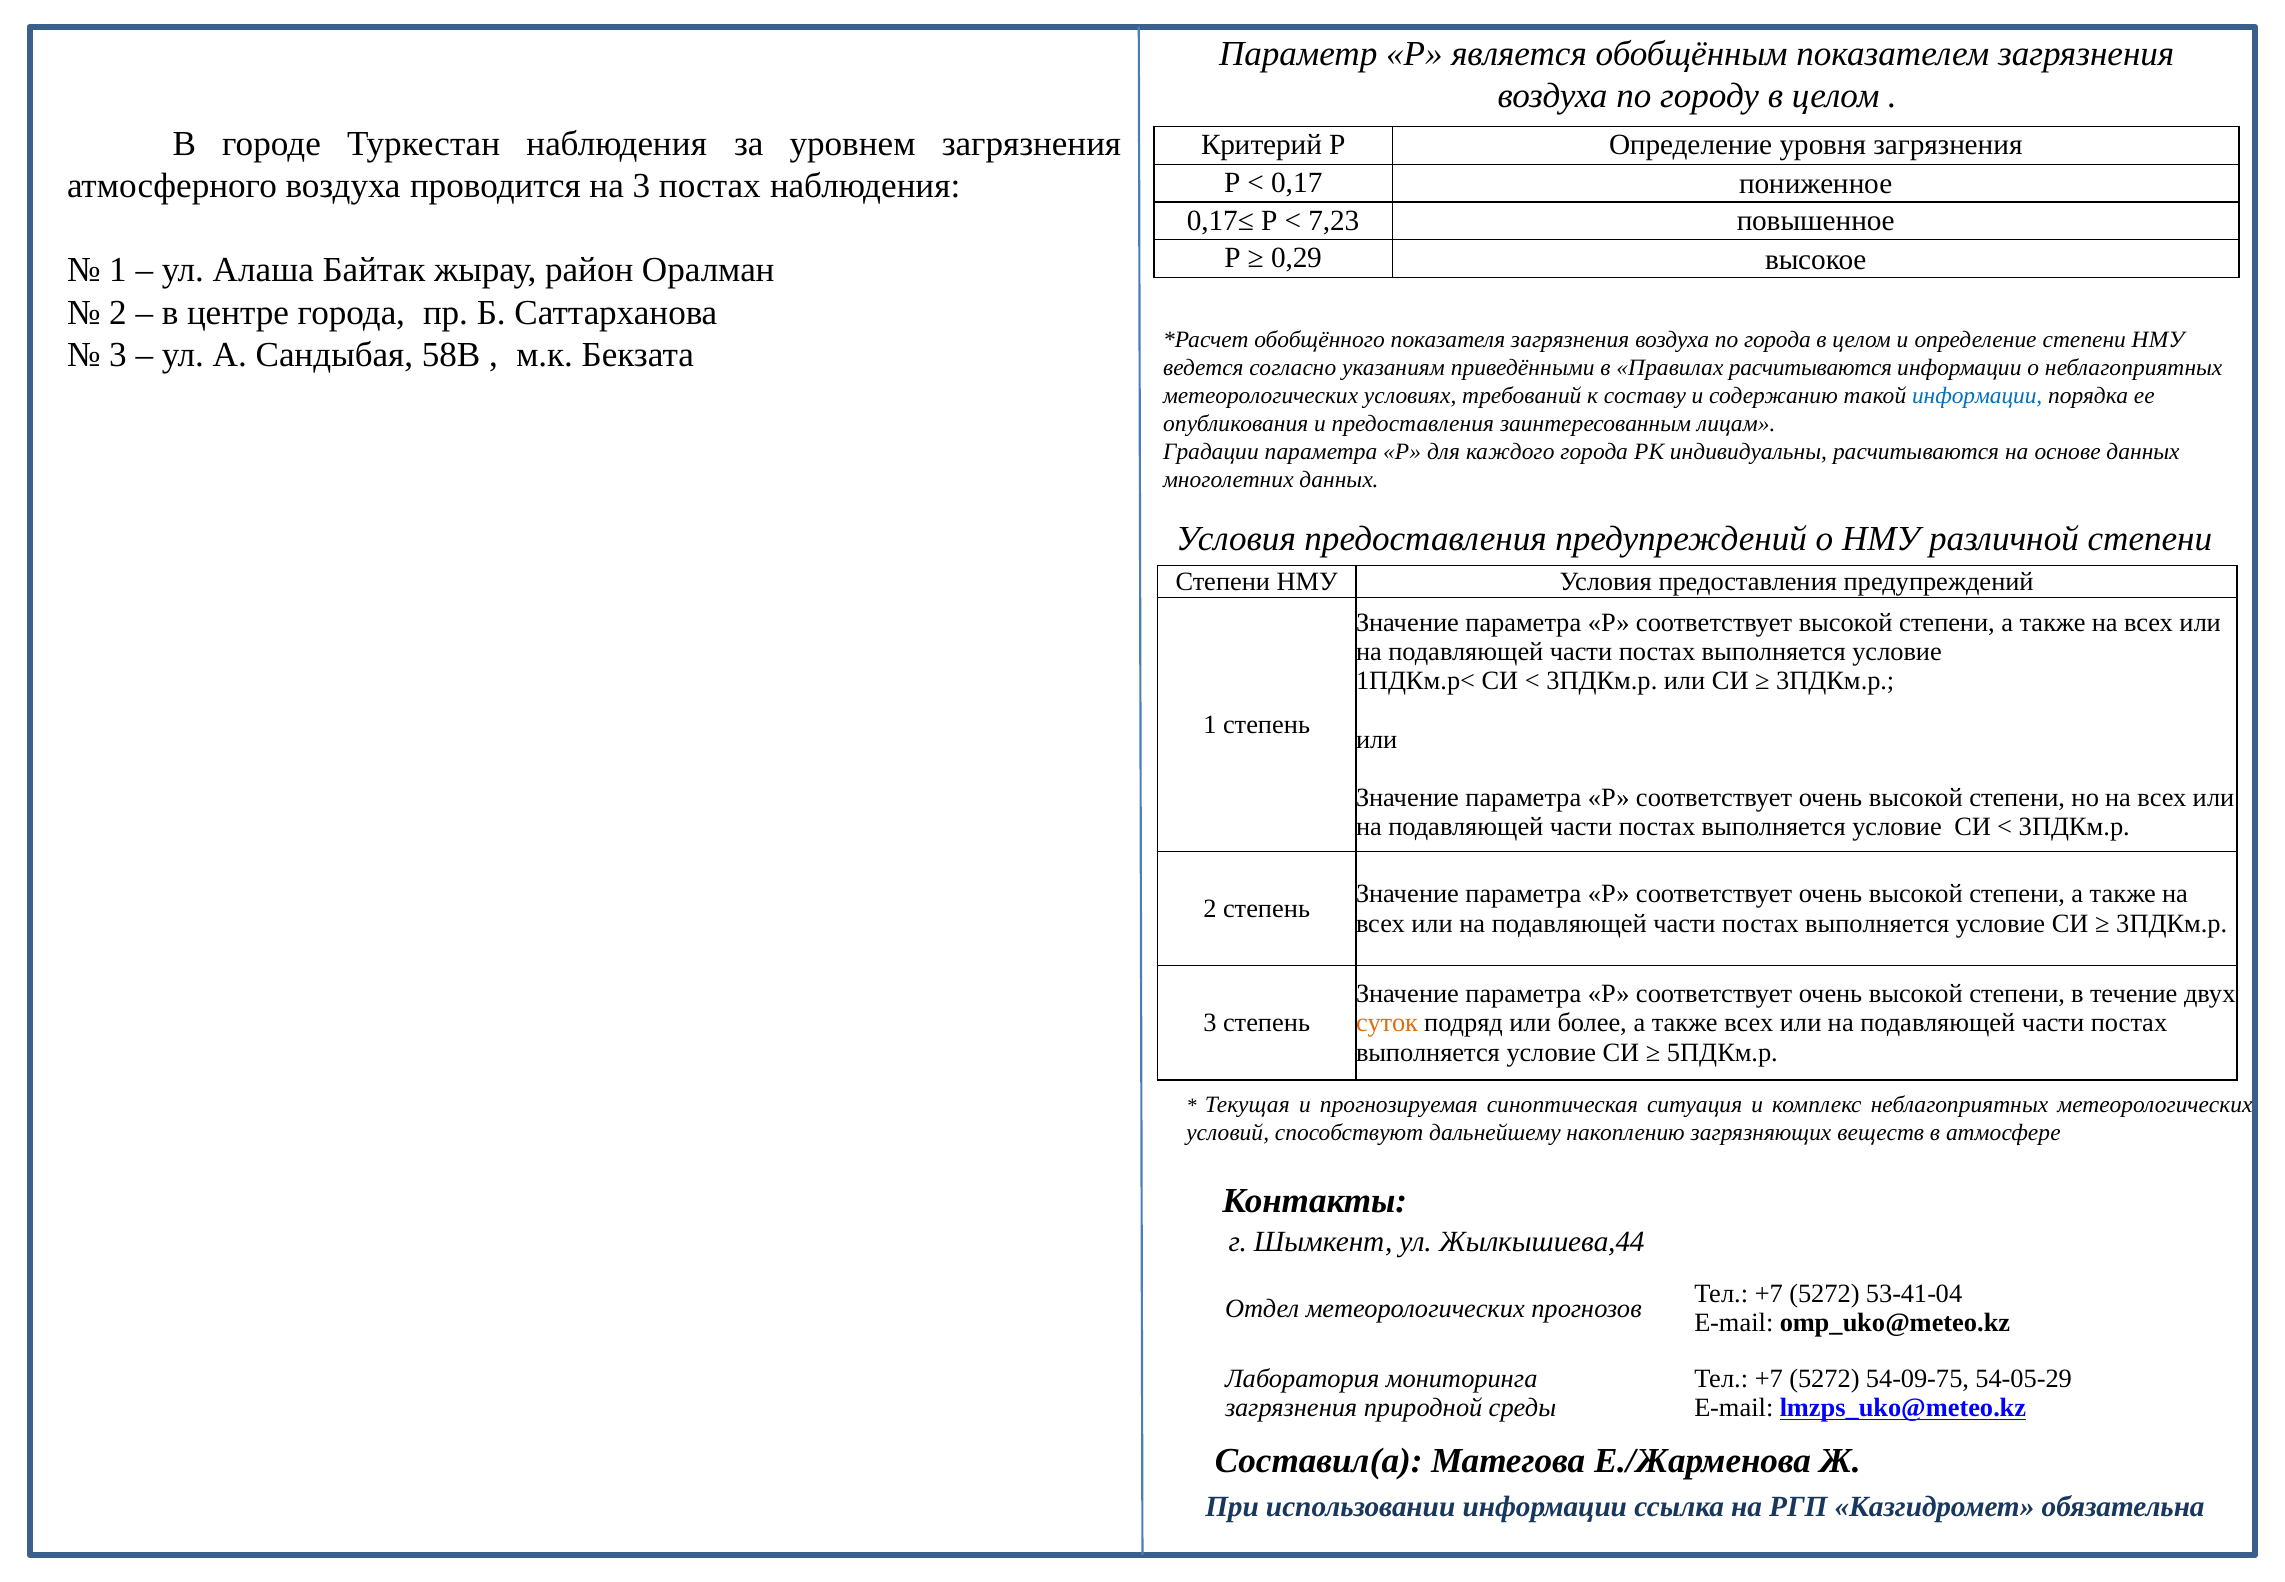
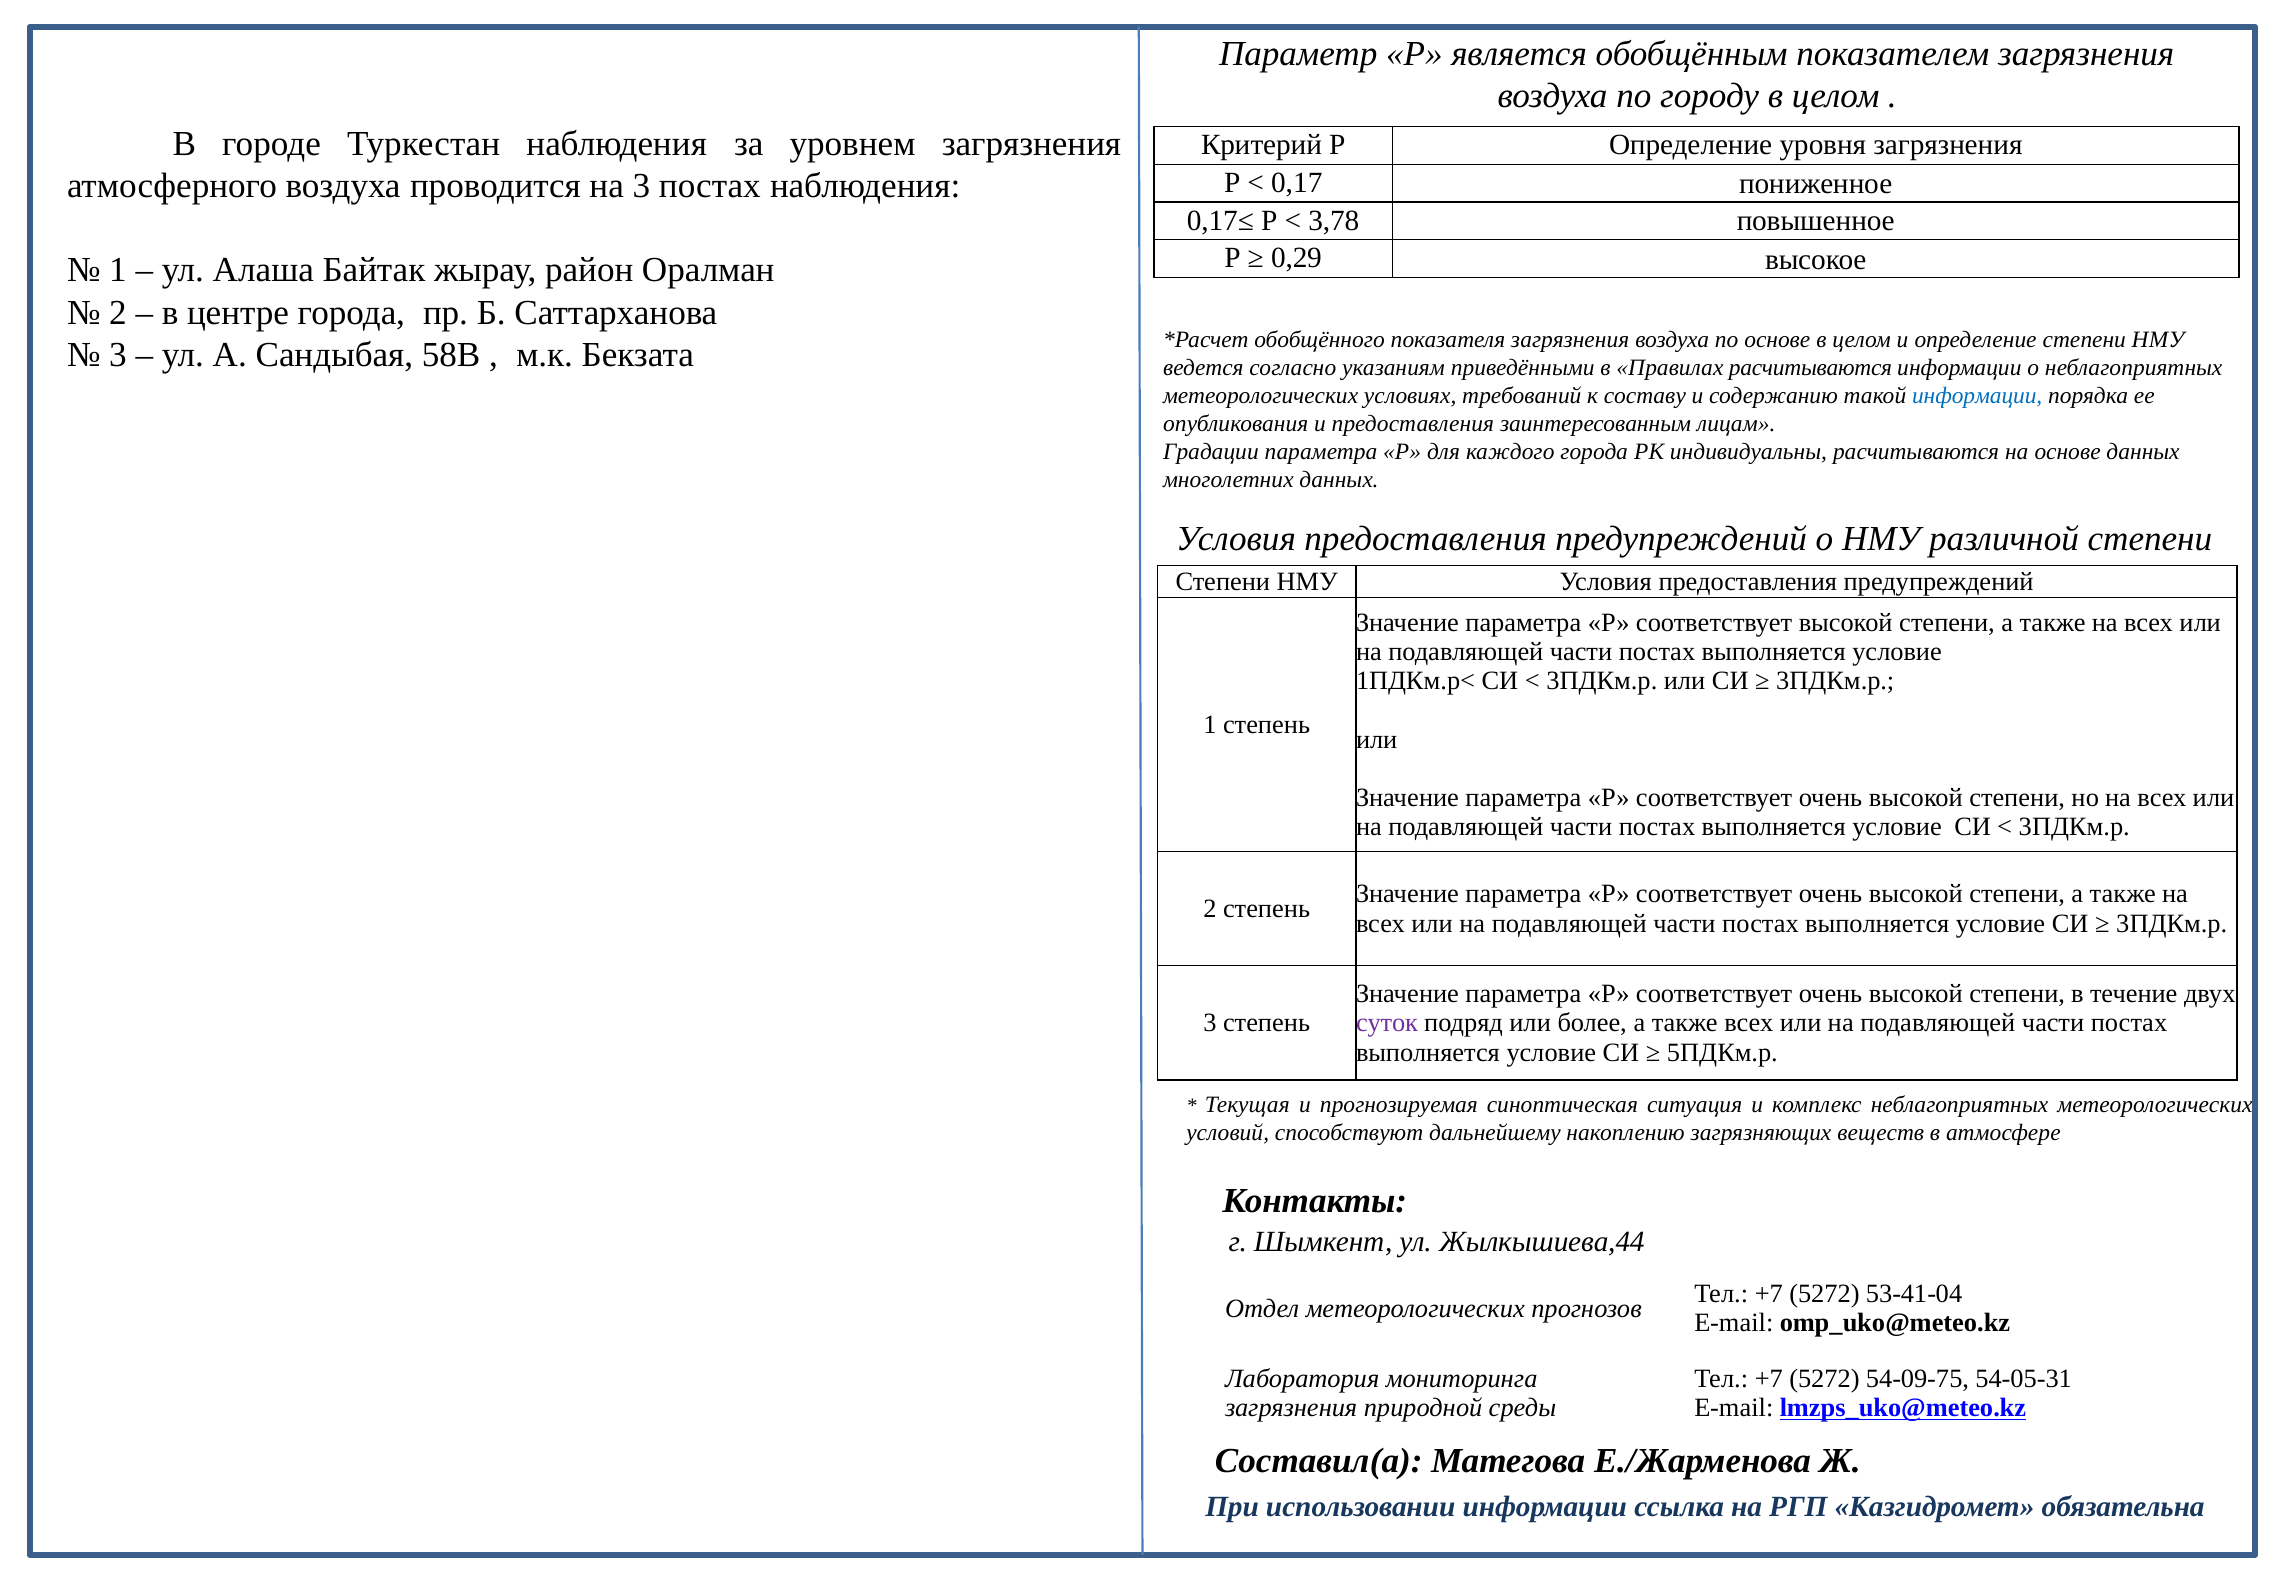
7,23: 7,23 -> 3,78
по города: города -> основе
суток colour: orange -> purple
54-05-29: 54-05-29 -> 54-05-31
